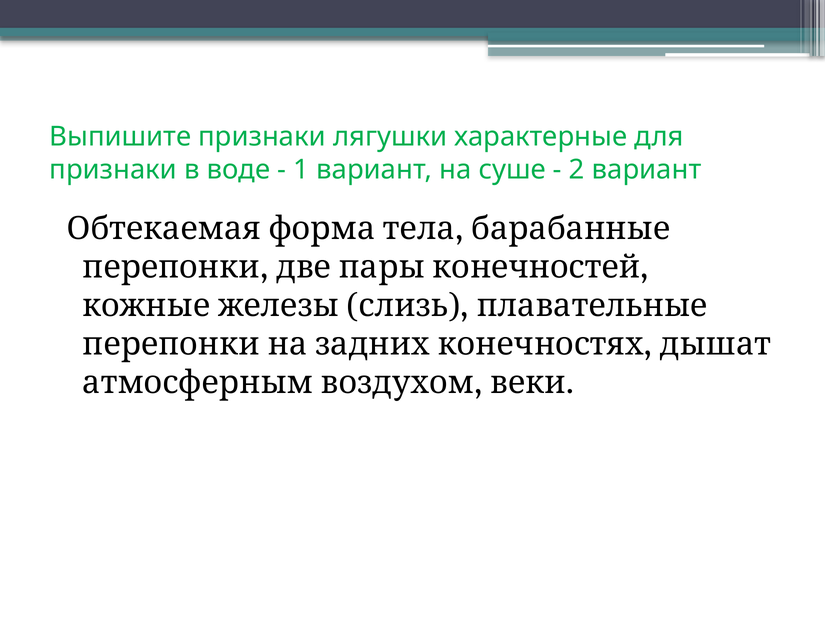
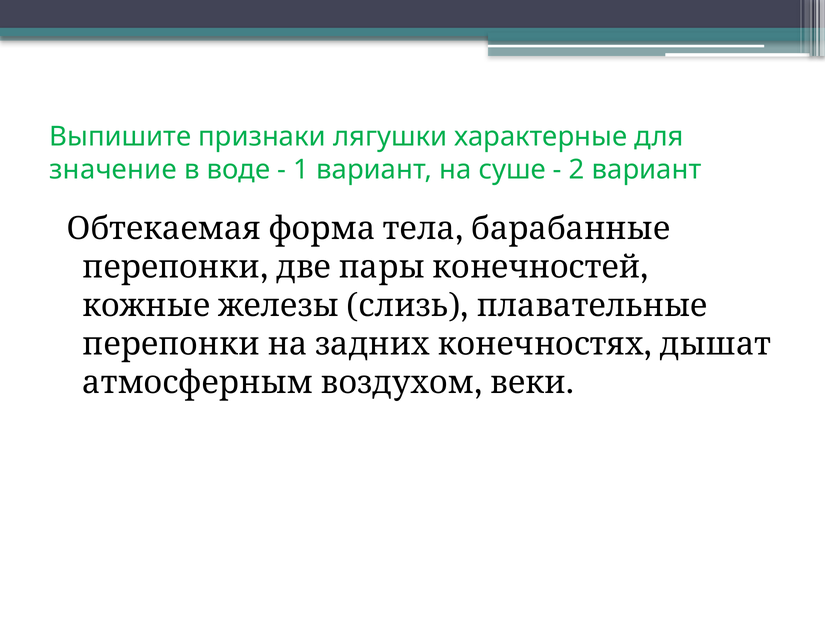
признаки at (113, 170): признаки -> значение
